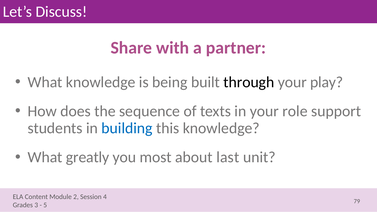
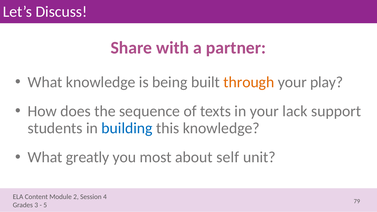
through colour: black -> orange
role: role -> lack
last: last -> self
